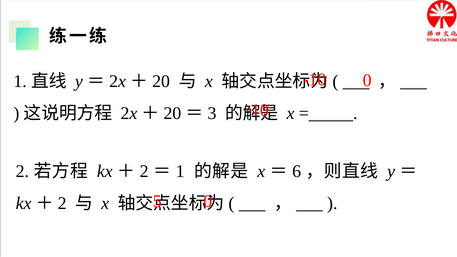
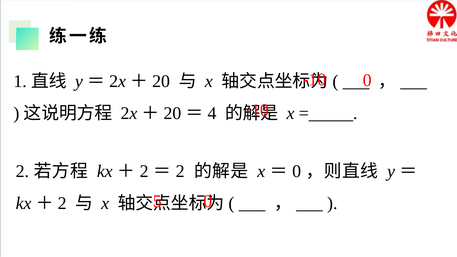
3: 3 -> 4
1 at (180, 171): 1 -> 2
6 at (297, 171): 6 -> 0
